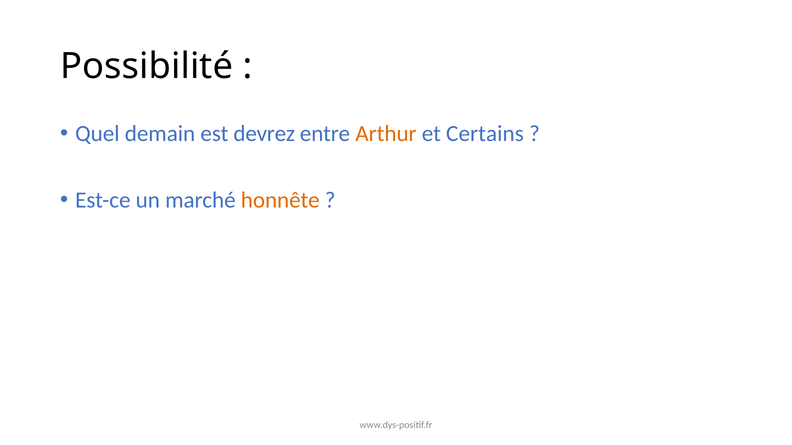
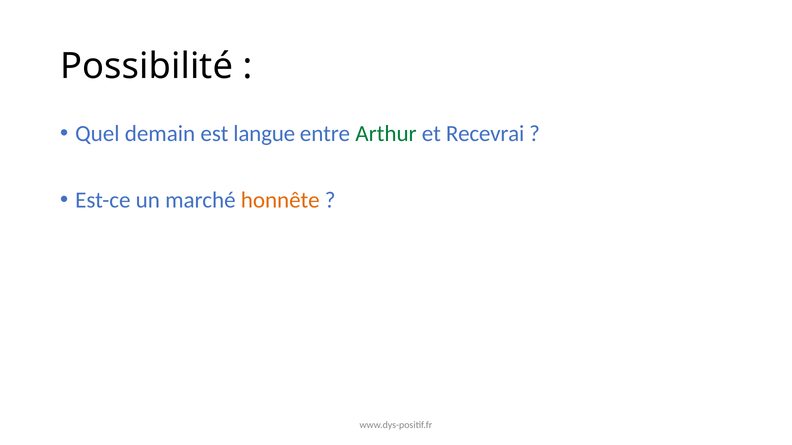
devrez: devrez -> langue
Arthur colour: orange -> green
Certains: Certains -> Recevrai
